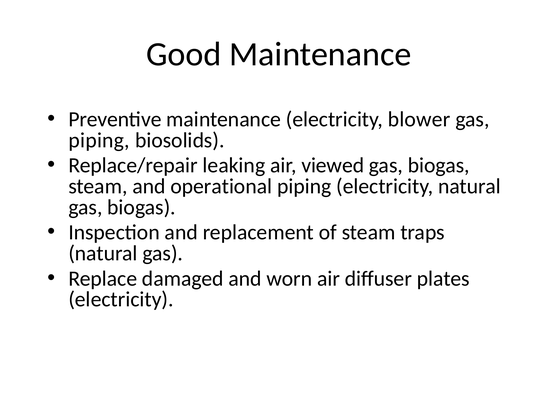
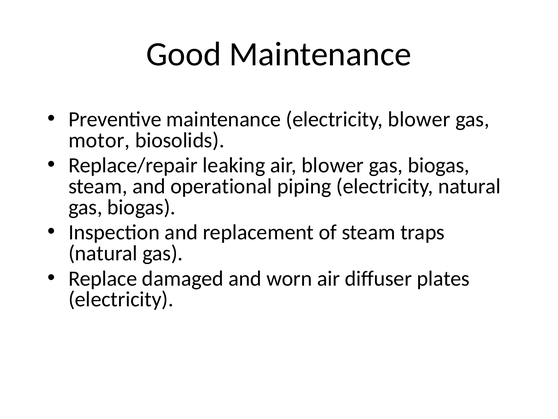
piping at (99, 140): piping -> motor
air viewed: viewed -> blower
